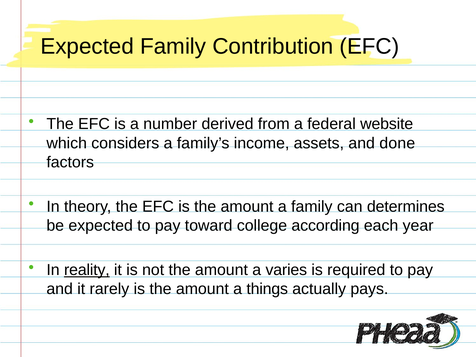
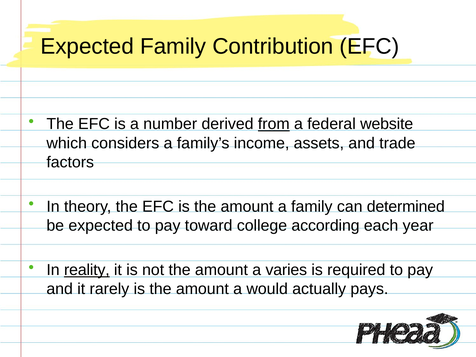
from underline: none -> present
done: done -> trade
determines: determines -> determined
things: things -> would
